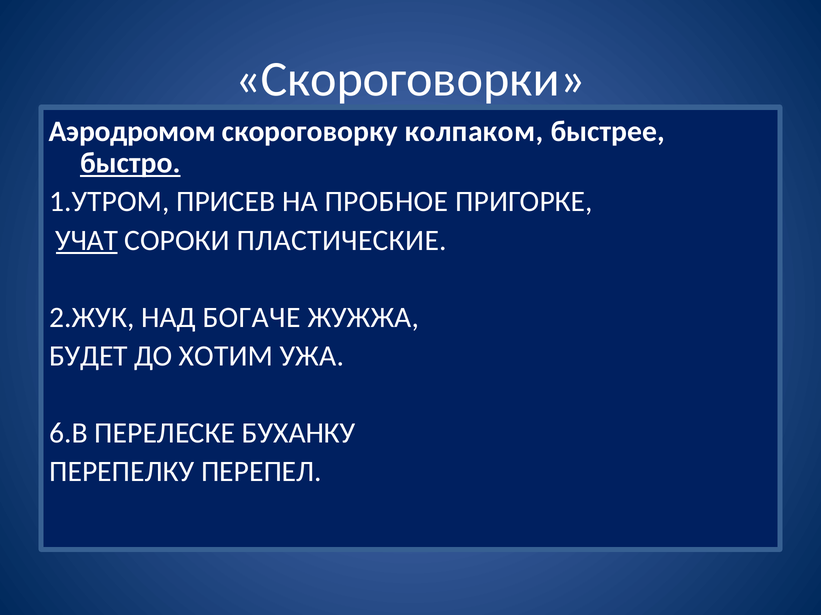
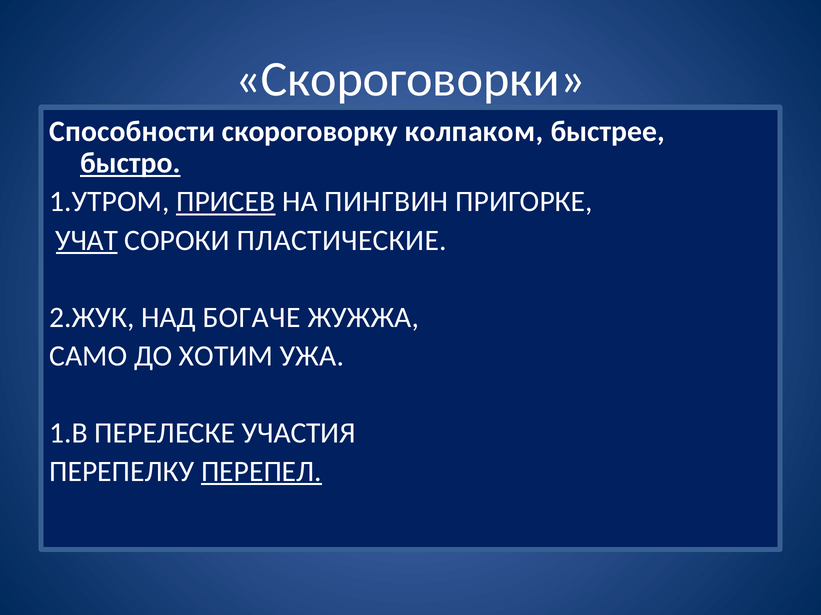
Аэродромом: Аэродромом -> Способности
ПРИСЕВ underline: none -> present
ПРОБНОЕ: ПРОБНОЕ -> ПИНГВИН
БУДЕТ: БУДЕТ -> САМО
6.В: 6.В -> 1.В
БУХАНКУ: БУХАНКУ -> УЧАСТИЯ
ПЕРЕПЕЛ underline: none -> present
